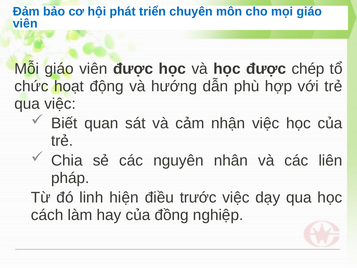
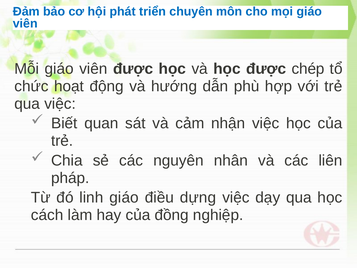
linh hiện: hiện -> giáo
trước: trước -> dựng
